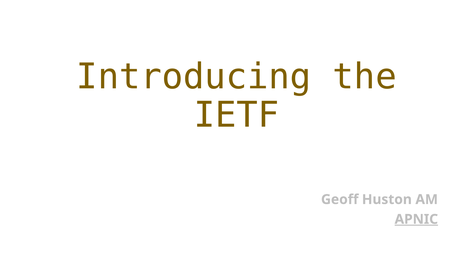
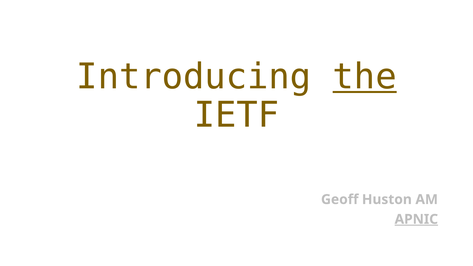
the underline: none -> present
